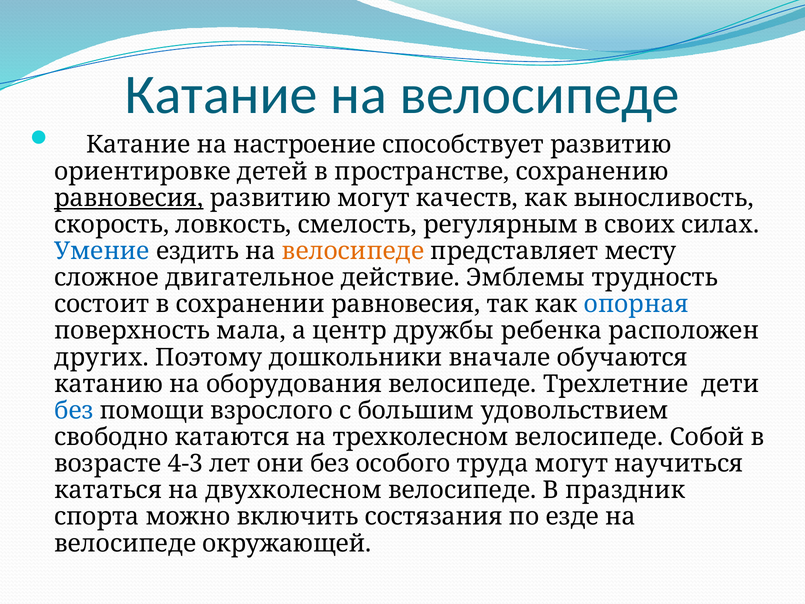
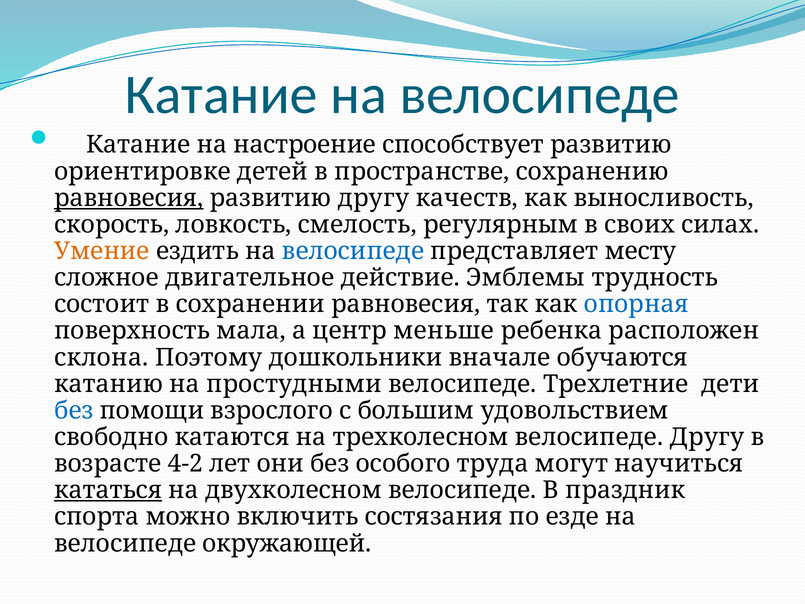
развитию могут: могут -> другу
Умение colour: blue -> orange
велосипеде at (353, 251) colour: orange -> blue
дружбы: дружбы -> меньше
других: других -> склона
оборудования: оборудования -> простудными
велосипеде Собой: Собой -> Другу
4-3: 4-3 -> 4-2
кататься underline: none -> present
